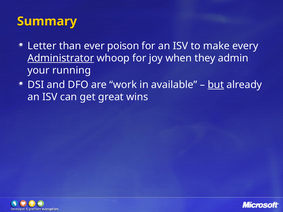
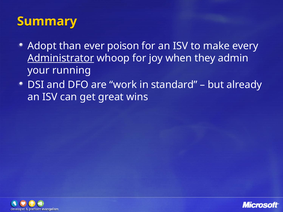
Letter: Letter -> Adopt
available: available -> standard
but underline: present -> none
